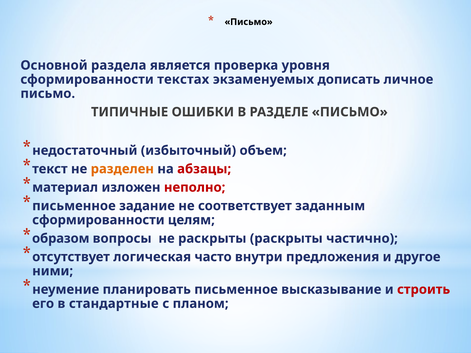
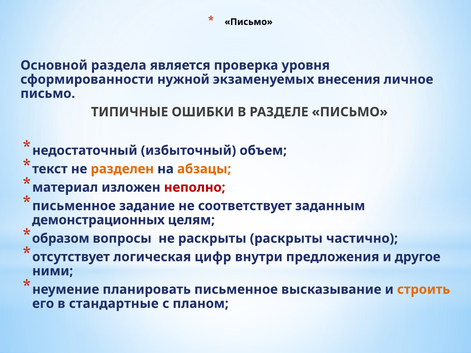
текстах: текстах -> нужной
дописать: дописать -> внесения
абзацы colour: red -> orange
сформированности at (98, 220): сформированности -> демонстрационных
часто: часто -> цифр
строить colour: red -> orange
